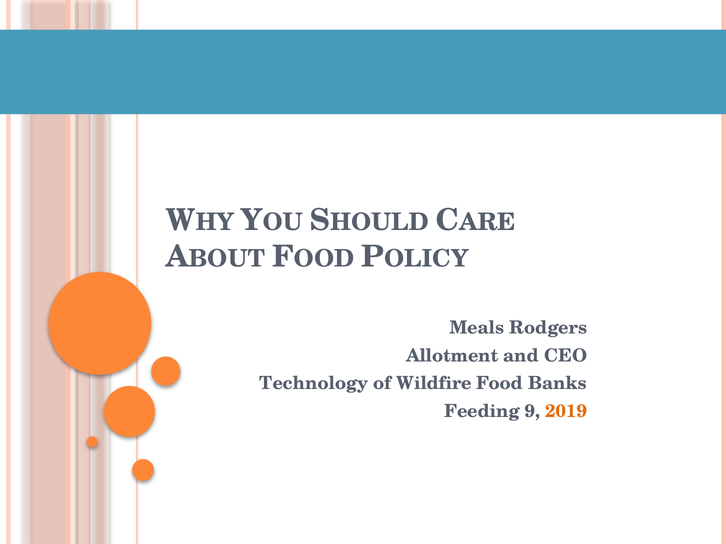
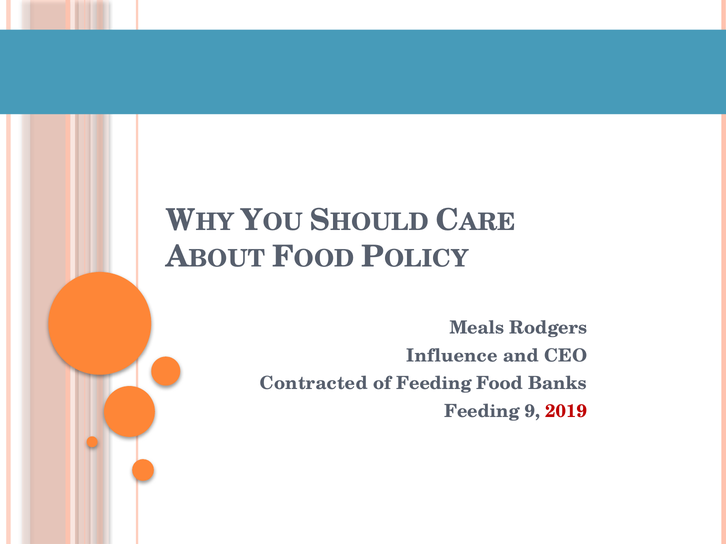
Allotment: Allotment -> Influence
Technology: Technology -> Contracted
of Wildfire: Wildfire -> Feeding
2019 colour: orange -> red
